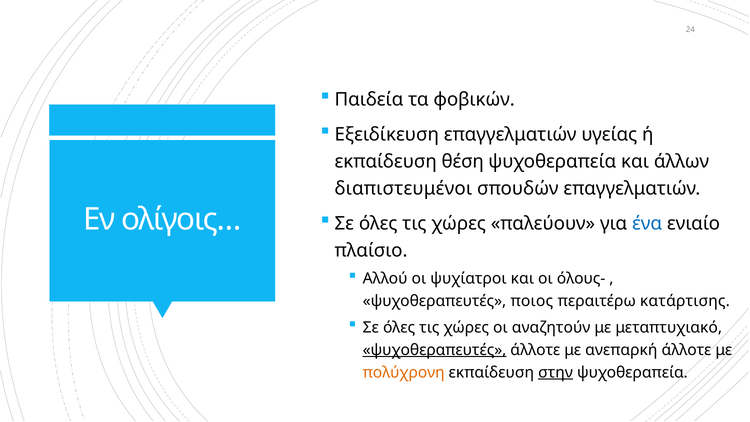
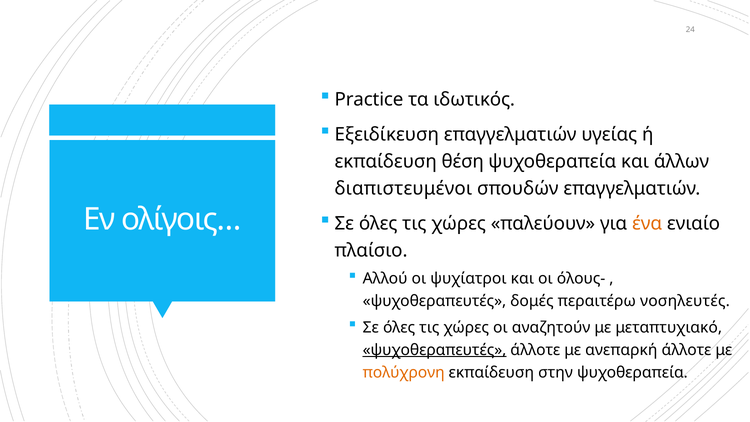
Παιδεία: Παιδεία -> Practice
φοβικών: φοβικών -> ιδωτικός
ένα colour: blue -> orange
ποιος: ποιος -> δομές
κατάρτισης: κατάρτισης -> νοσηλευτές
στην underline: present -> none
